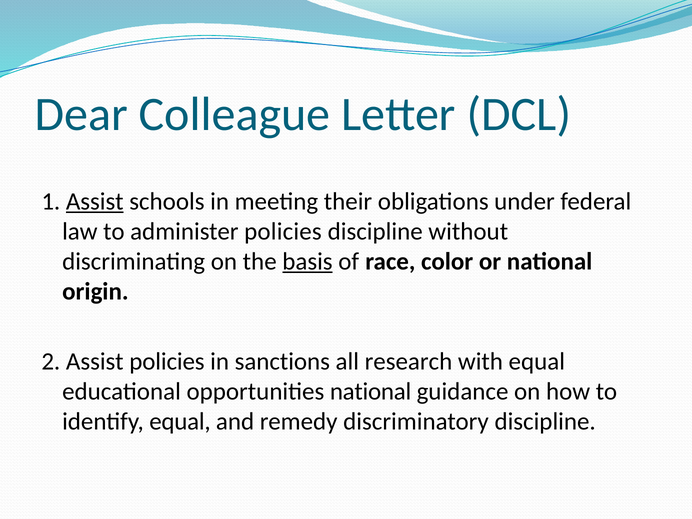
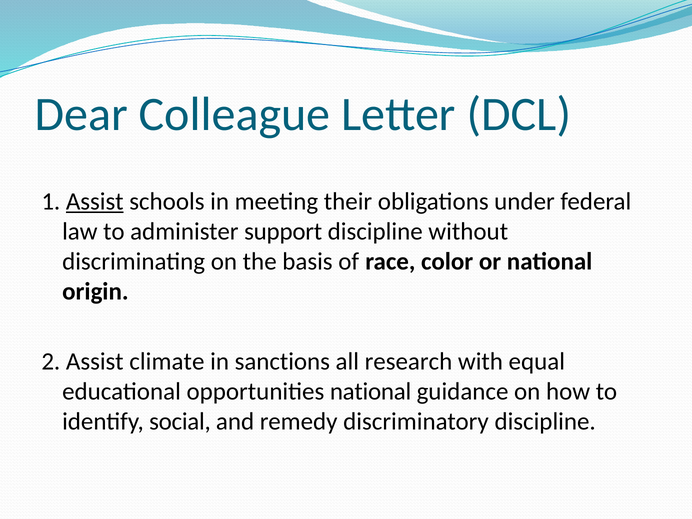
administer policies: policies -> support
basis underline: present -> none
Assist policies: policies -> climate
identify equal: equal -> social
